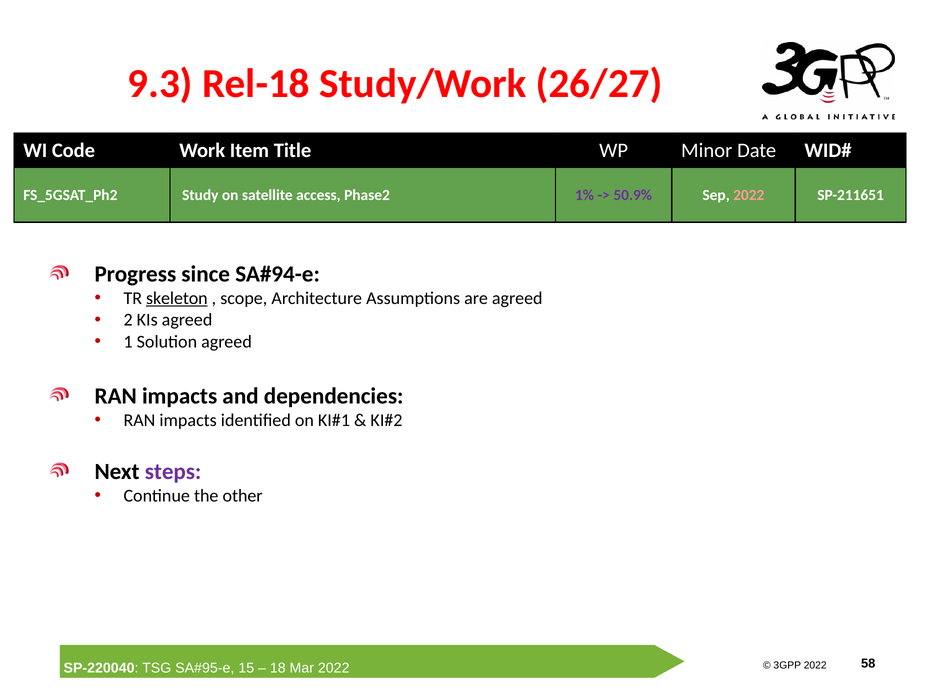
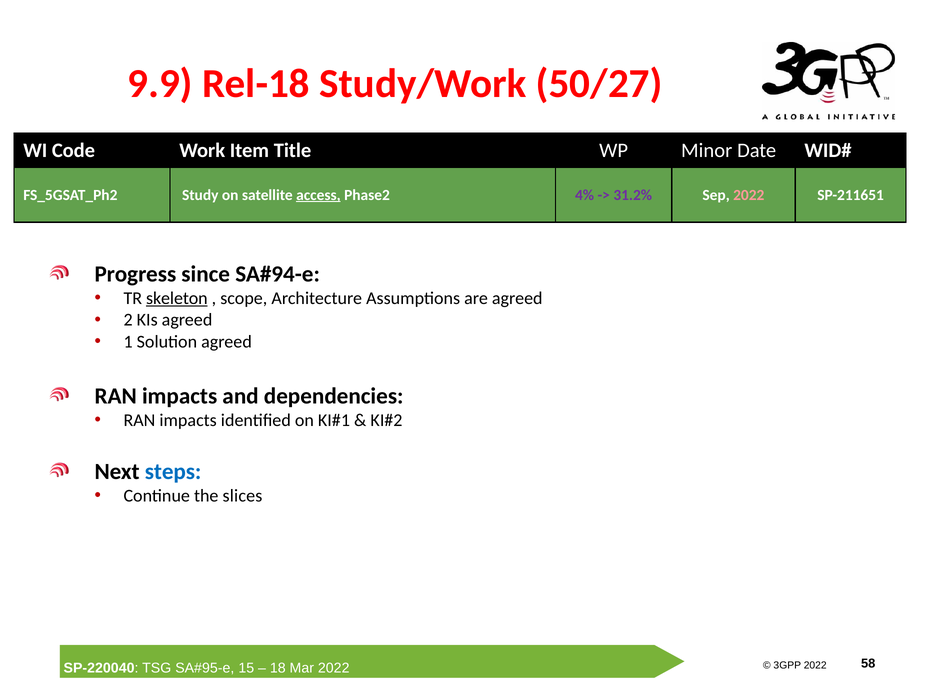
9.3: 9.3 -> 9.9
26/27: 26/27 -> 50/27
access underline: none -> present
1%: 1% -> 4%
50.9%: 50.9% -> 31.2%
steps colour: purple -> blue
other: other -> slices
